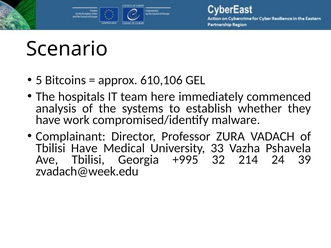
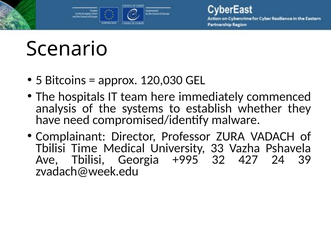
610,106: 610,106 -> 120,030
work: work -> need
Tbilisi Have: Have -> Time
214: 214 -> 427
